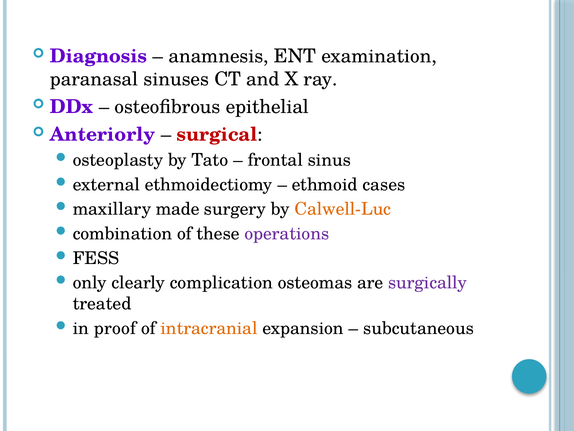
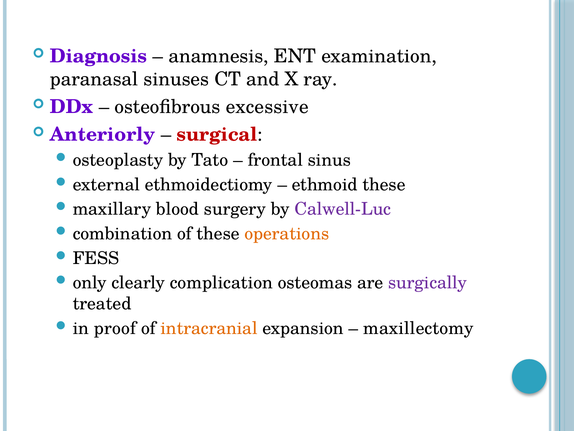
epithelial: epithelial -> excessive
ethmoid cases: cases -> these
made: made -> blood
Calwell-Luc colour: orange -> purple
operations colour: purple -> orange
subcutaneous: subcutaneous -> maxillectomy
